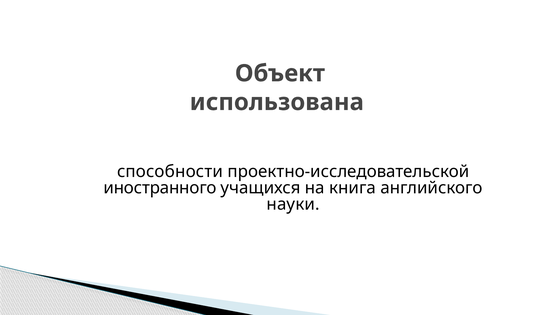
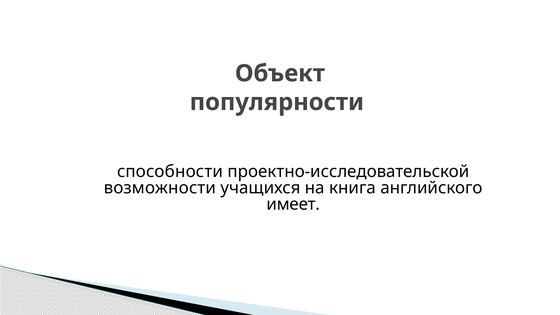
использована: использована -> популярности
иностранного: иностранного -> возможности
науки: науки -> имеет
